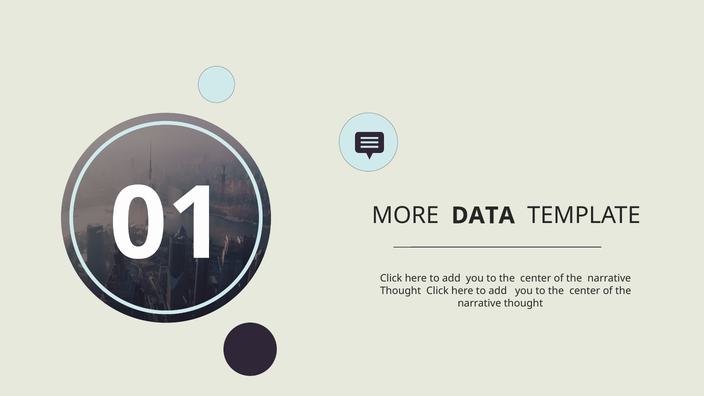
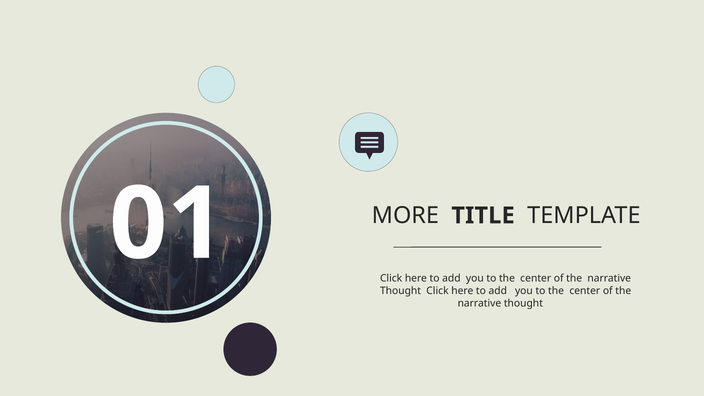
DATA: DATA -> TITLE
